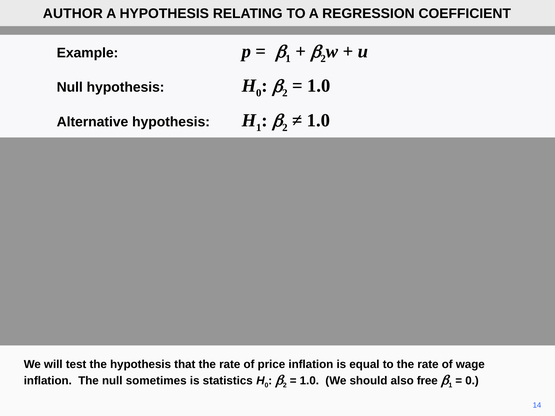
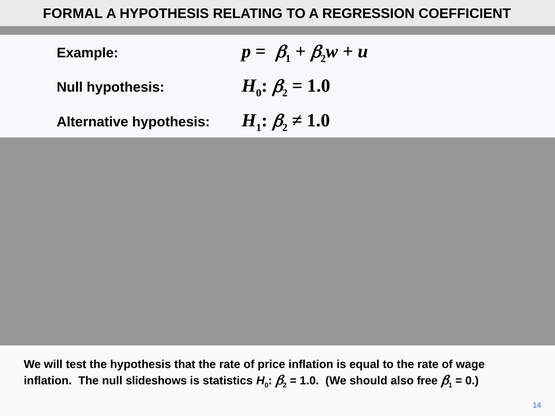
AUTHOR: AUTHOR -> FORMAL
sometimes: sometimes -> slideshows
